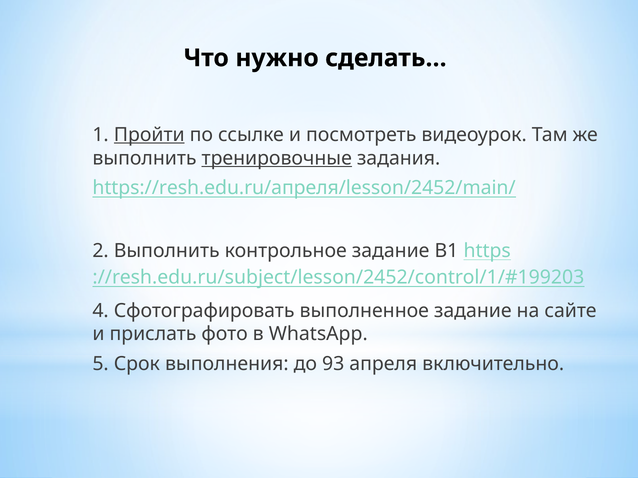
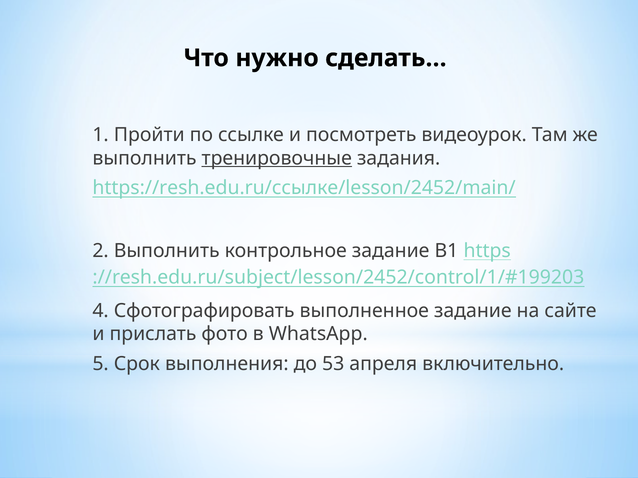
Пройти underline: present -> none
https://resh.edu.ru/апреля/lesson/2452/main/: https://resh.edu.ru/апреля/lesson/2452/main/ -> https://resh.edu.ru/ссылке/lesson/2452/main/
93: 93 -> 53
